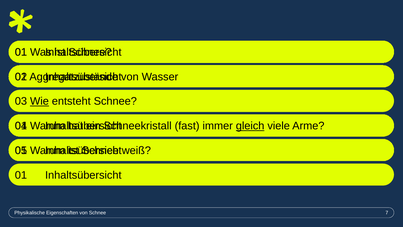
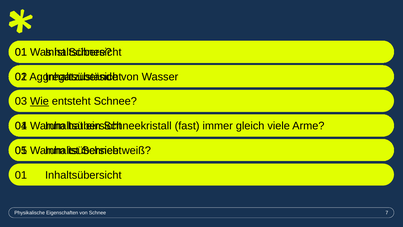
gleich underline: present -> none
